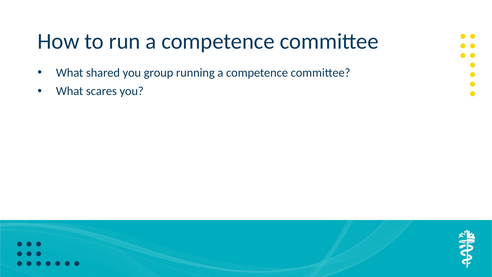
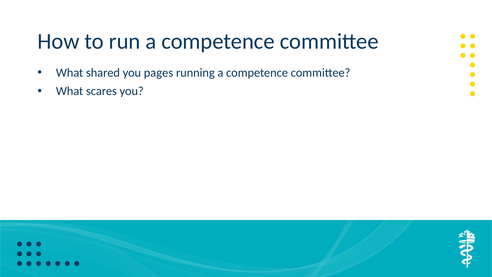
group: group -> pages
